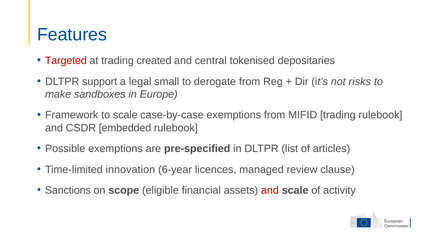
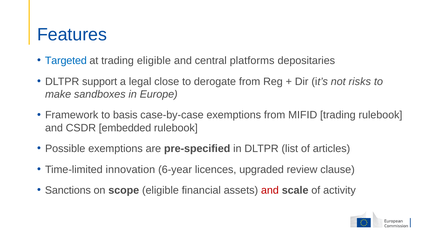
Targeted colour: red -> blue
trading created: created -> eligible
tokenised: tokenised -> platforms
small: small -> close
to scale: scale -> basis
managed: managed -> upgraded
